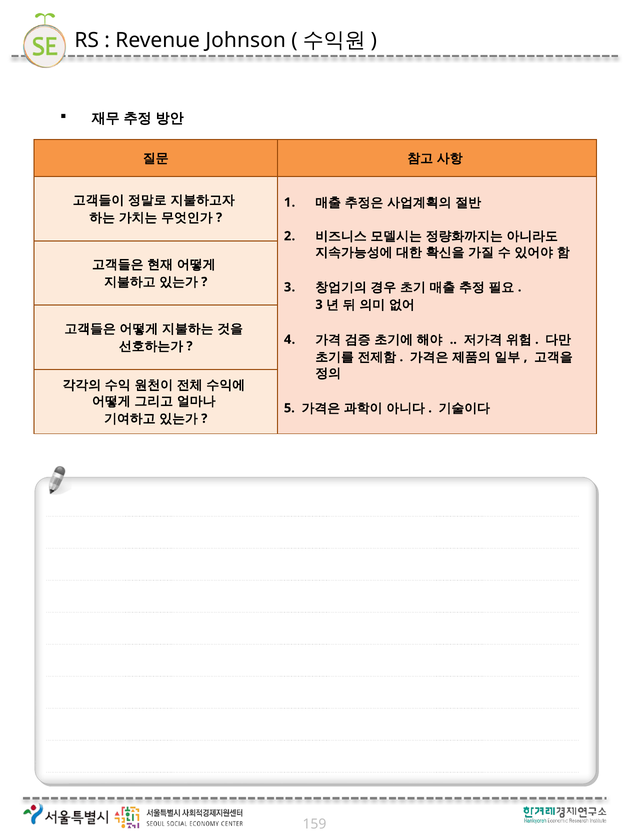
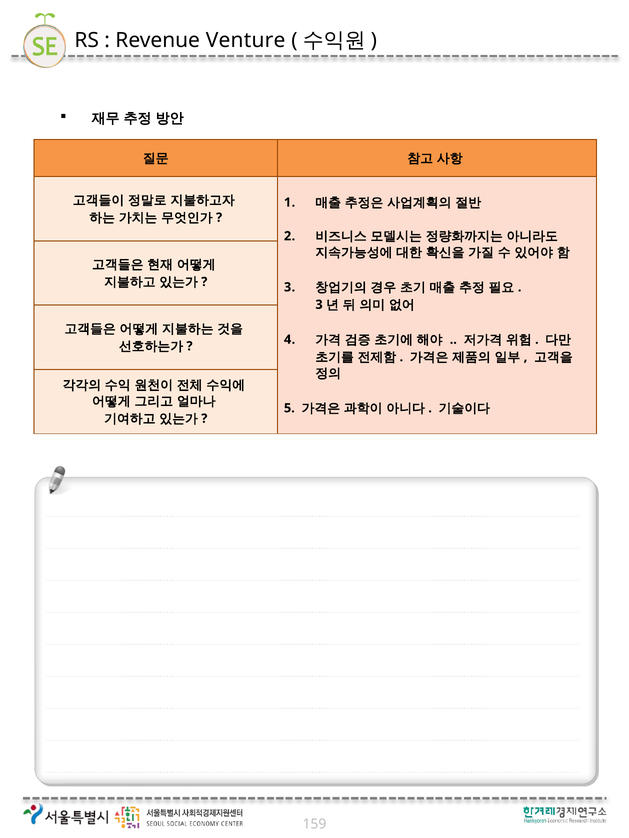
Johnson: Johnson -> Venture
